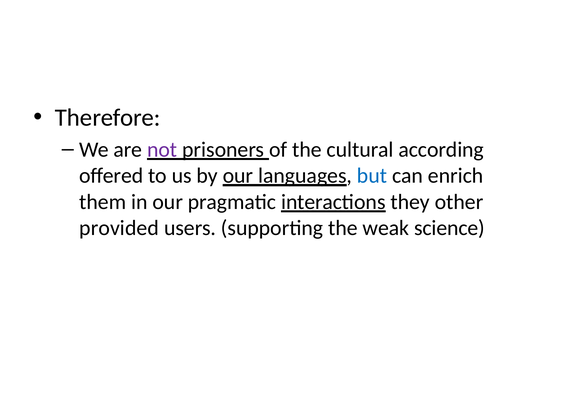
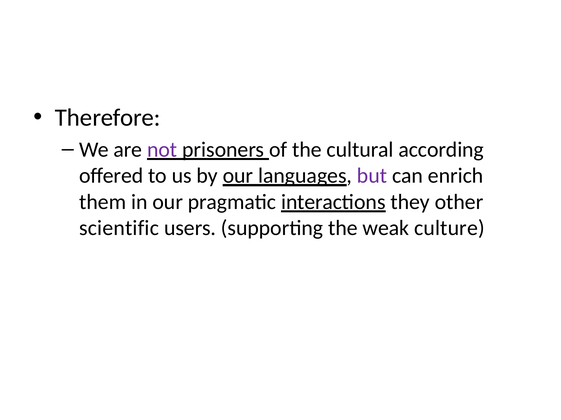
but colour: blue -> purple
provided: provided -> scientific
science: science -> culture
